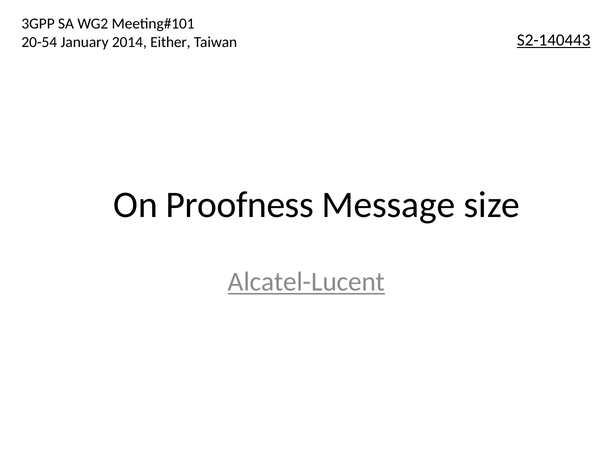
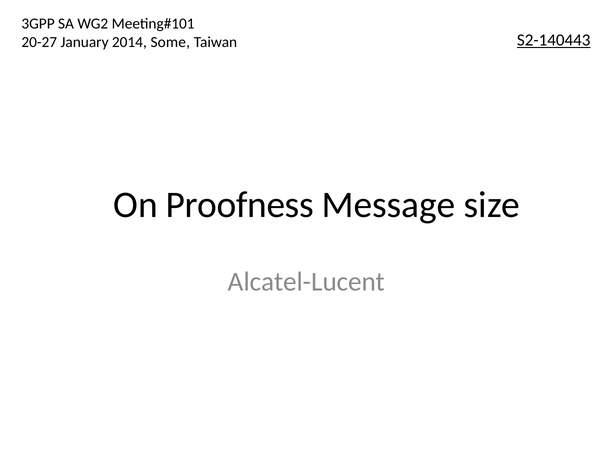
20-54: 20-54 -> 20-27
Either: Either -> Some
Alcatel-Lucent underline: present -> none
